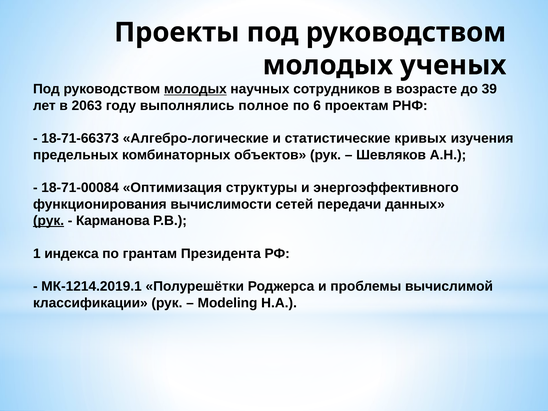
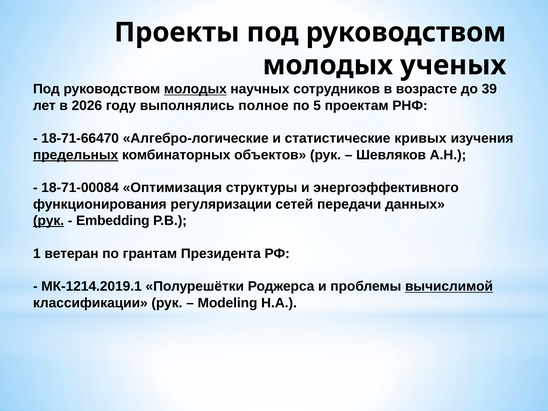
2063: 2063 -> 2026
6: 6 -> 5
18-71-66373: 18-71-66373 -> 18-71-66470
предельных underline: none -> present
вычислимости: вычислимости -> регуляризации
Карманова: Карманова -> Embedding
индекса: индекса -> ветеран
вычислимой underline: none -> present
